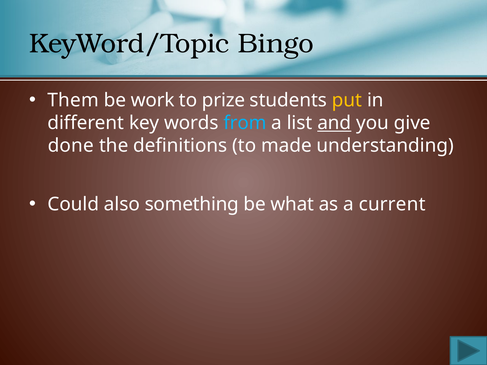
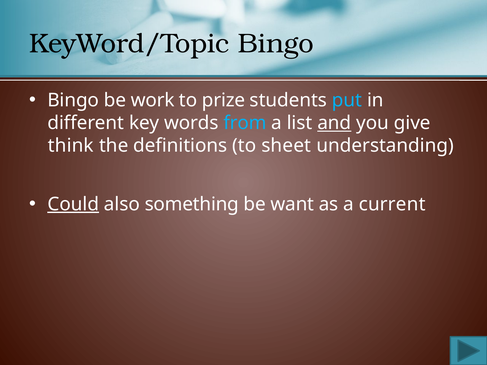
Them at (73, 100): Them -> Bingo
put colour: yellow -> light blue
done: done -> think
made: made -> sheet
Could underline: none -> present
what: what -> want
